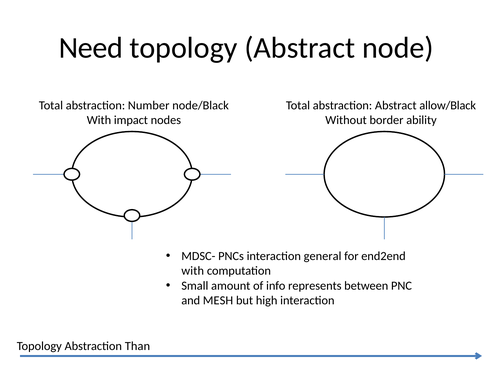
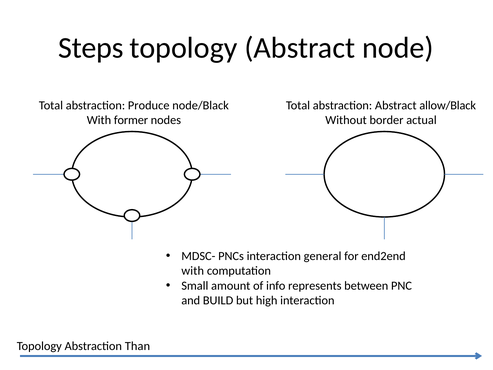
Need: Need -> Steps
Number: Number -> Produce
impact: impact -> former
ability: ability -> actual
MESH: MESH -> BUILD
